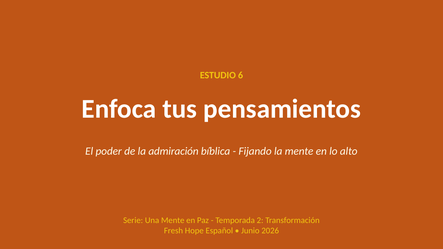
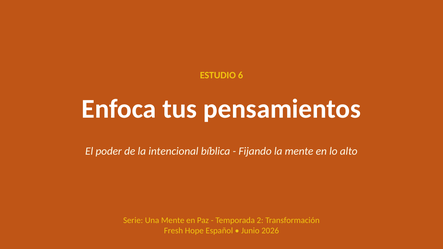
admiración: admiración -> intencional
